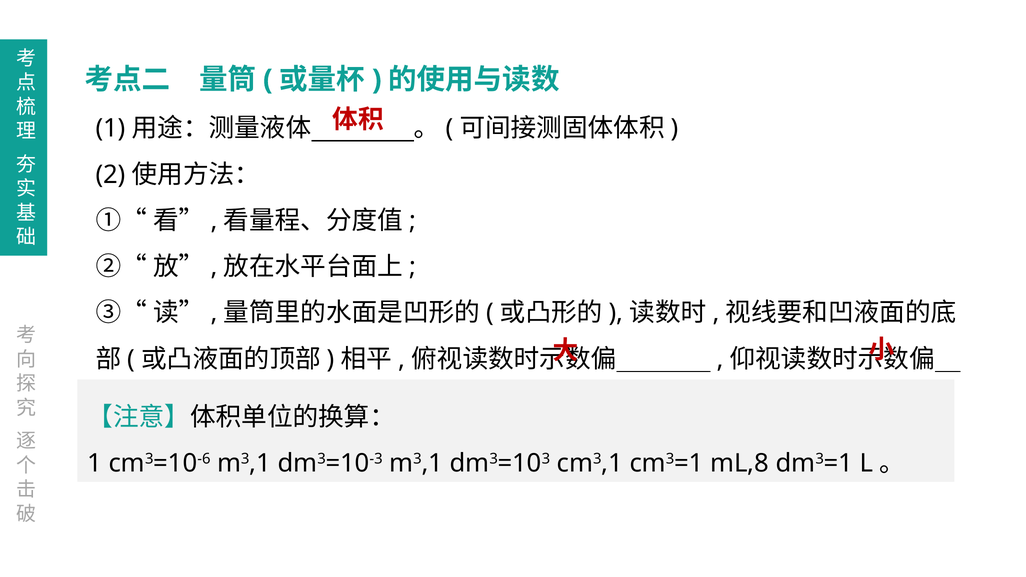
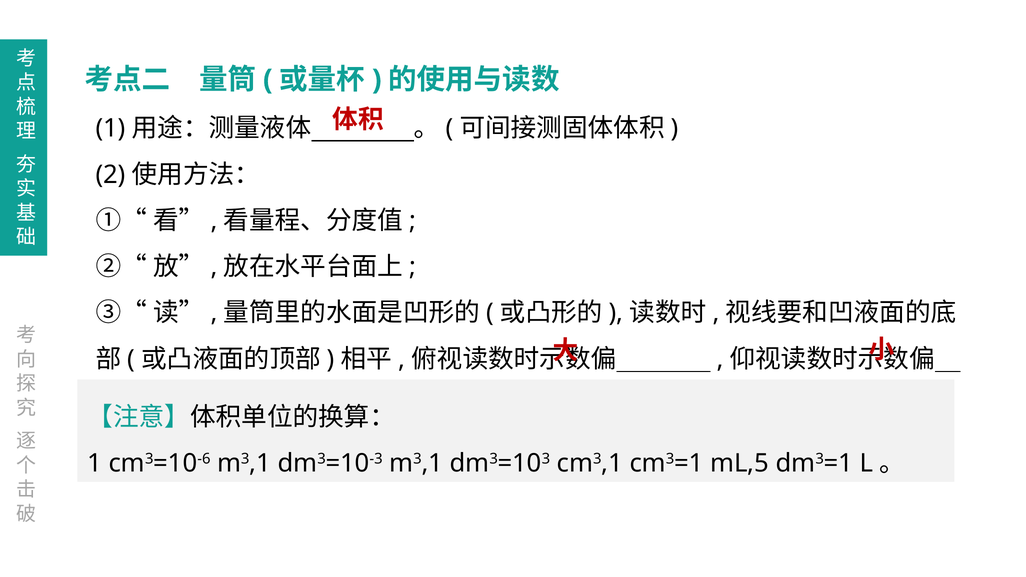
mL,8: mL,8 -> mL,5
